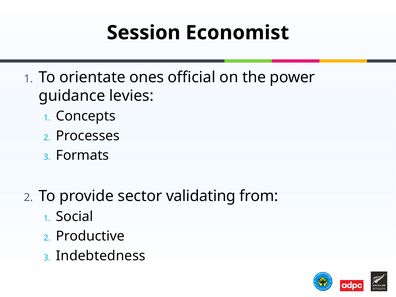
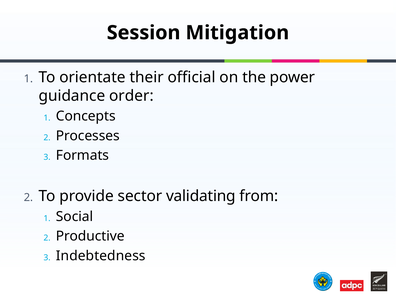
Economist: Economist -> Mitigation
ones: ones -> their
levies: levies -> order
